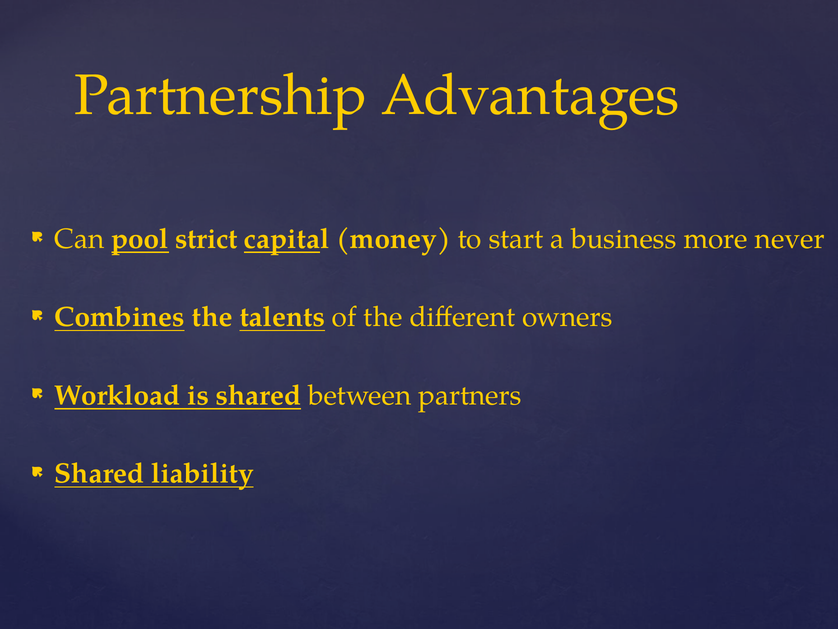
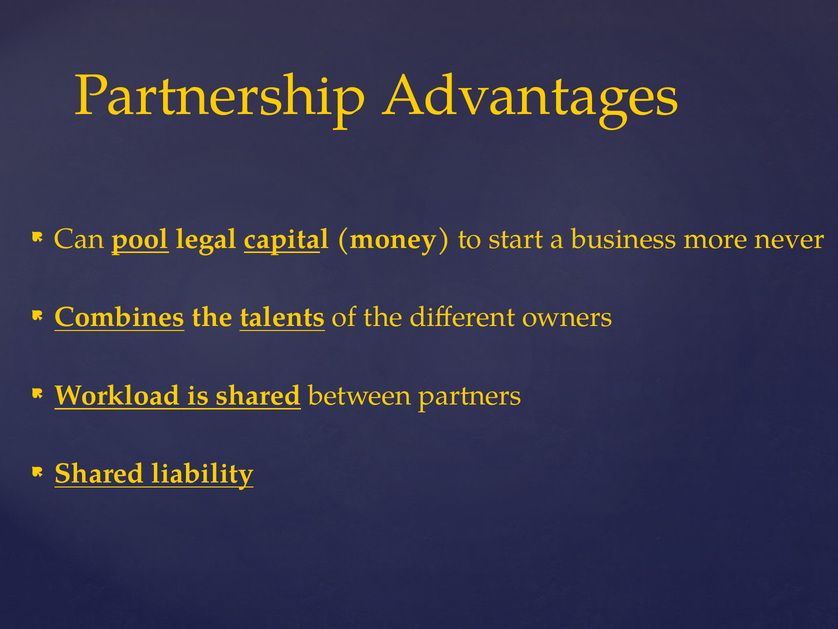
strict: strict -> legal
